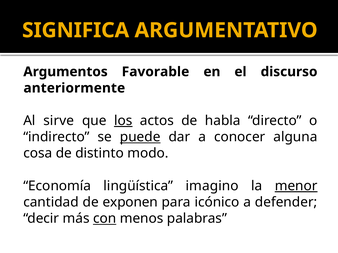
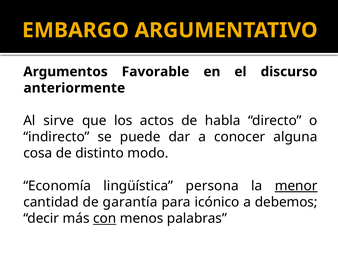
SIGNIFICA: SIGNIFICA -> EMBARGO
los underline: present -> none
puede underline: present -> none
imagino: imagino -> persona
exponen: exponen -> garantía
defender: defender -> debemos
